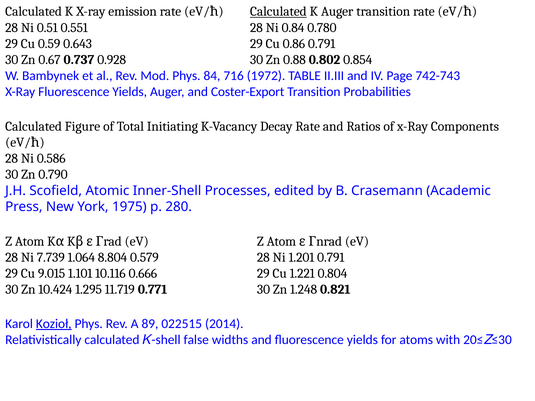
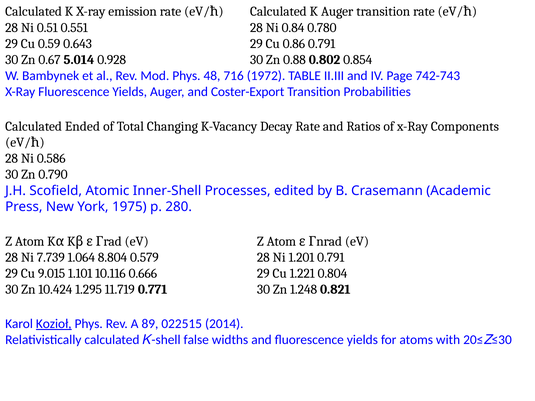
Calculated at (278, 12) underline: present -> none
0.737: 0.737 -> 5.014
84: 84 -> 48
Figure: Figure -> Ended
Initiating: Initiating -> Changing
